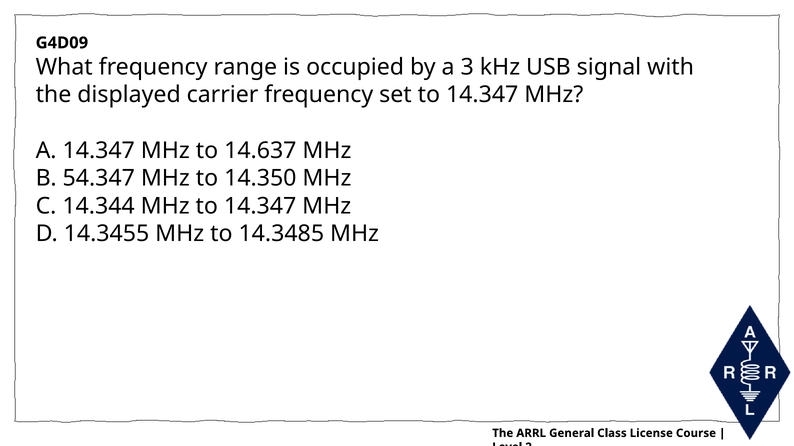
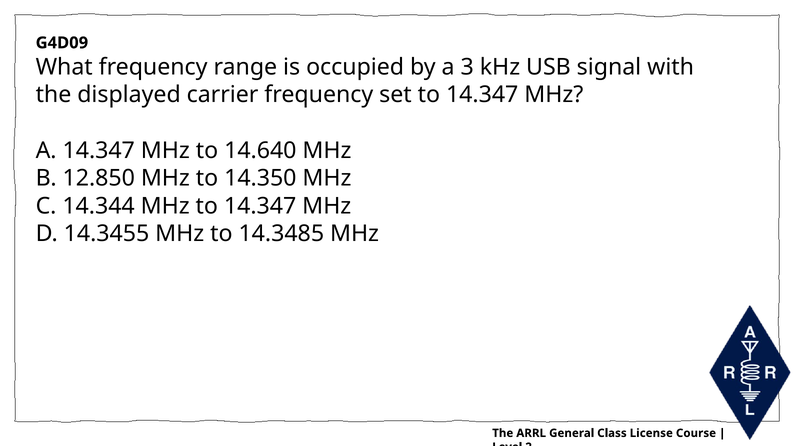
14.637: 14.637 -> 14.640
54.347: 54.347 -> 12.850
